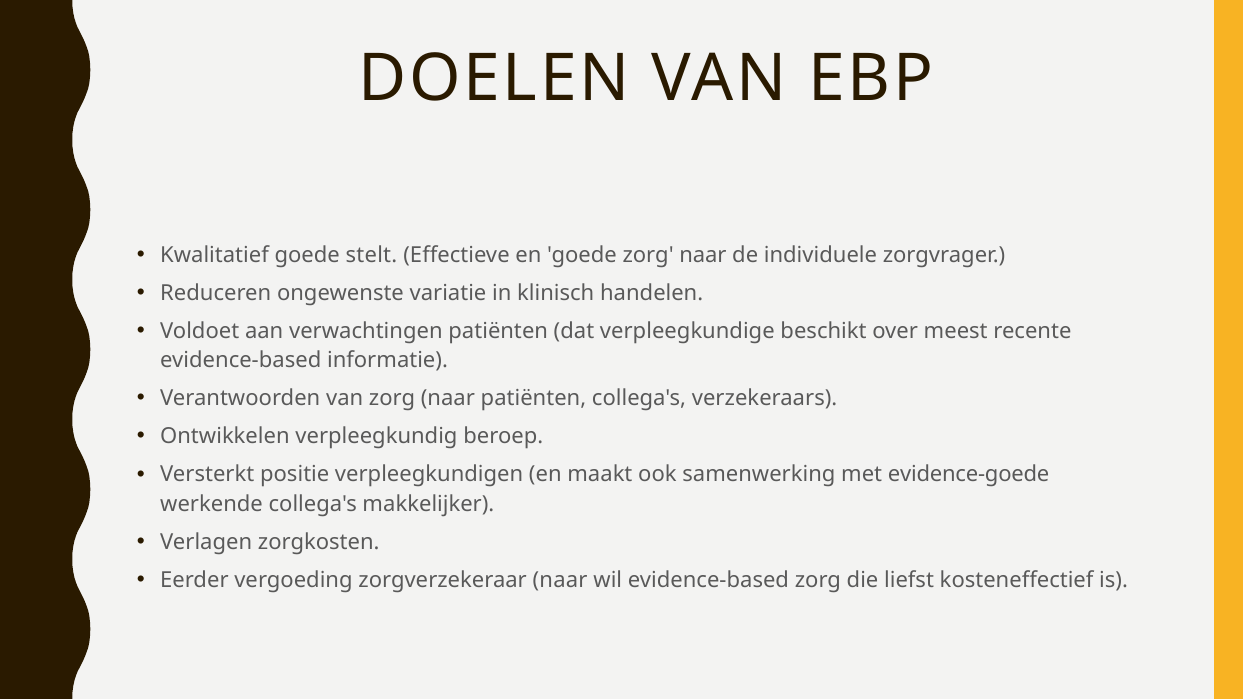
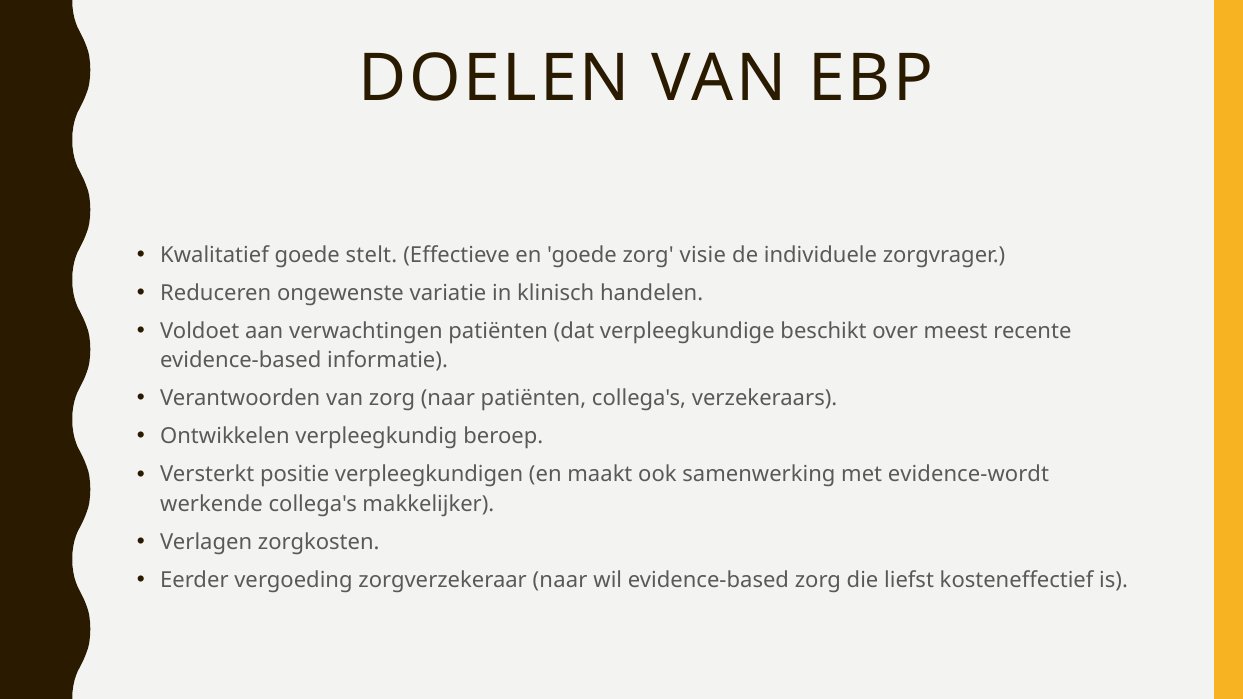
goede zorg naar: naar -> visie
evidence-goede: evidence-goede -> evidence-wordt
